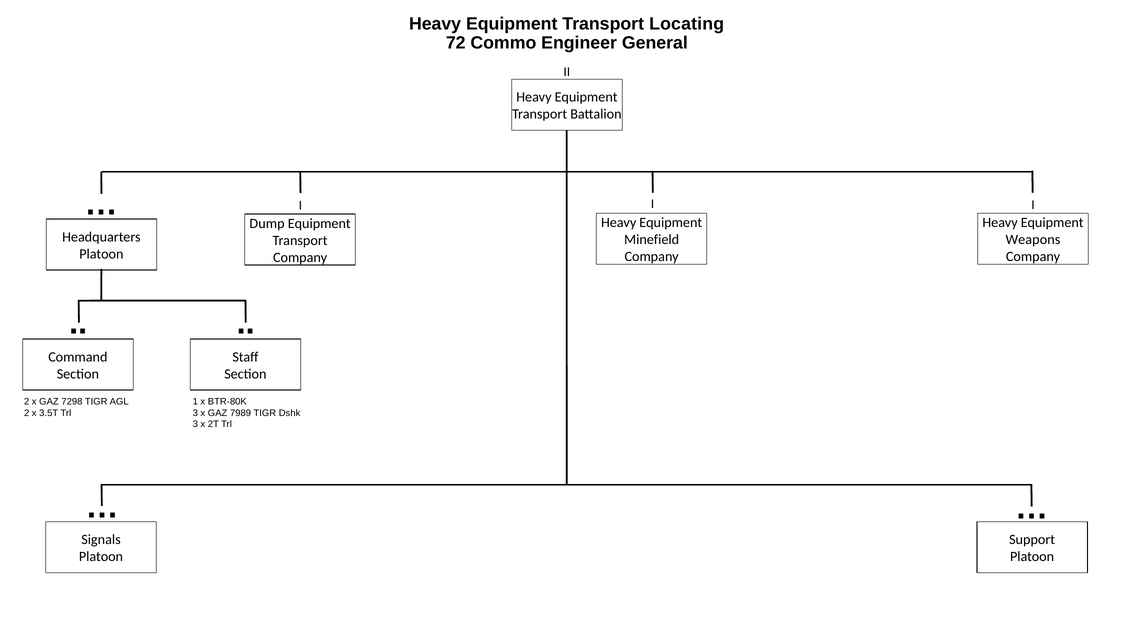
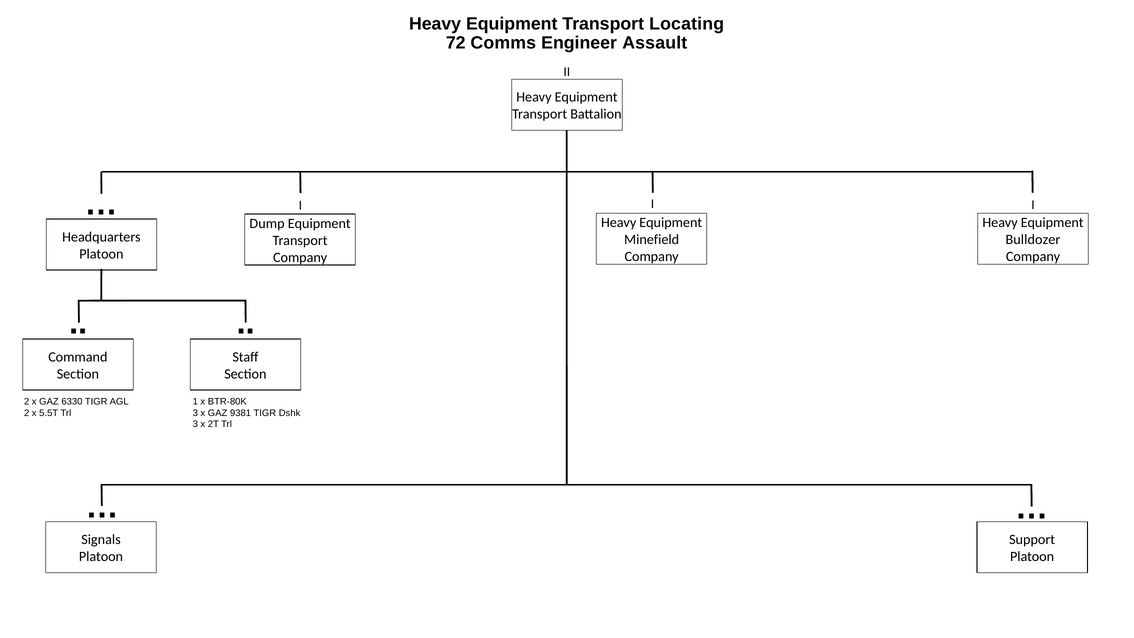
Commo: Commo -> Comms
General: General -> Assault
Weapons: Weapons -> Bulldozer
7298: 7298 -> 6330
3.5T: 3.5T -> 5.5T
7989: 7989 -> 9381
